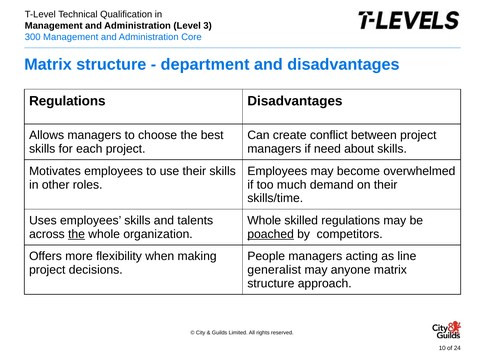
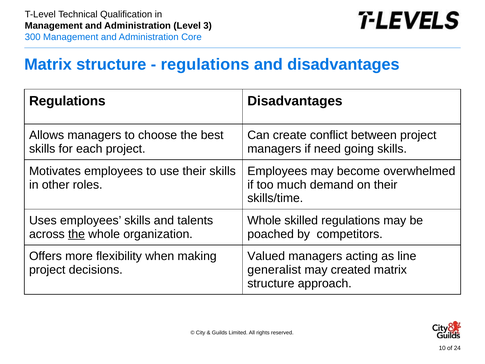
department at (205, 64): department -> regulations
about: about -> going
poached underline: present -> none
People: People -> Valued
anyone: anyone -> created
